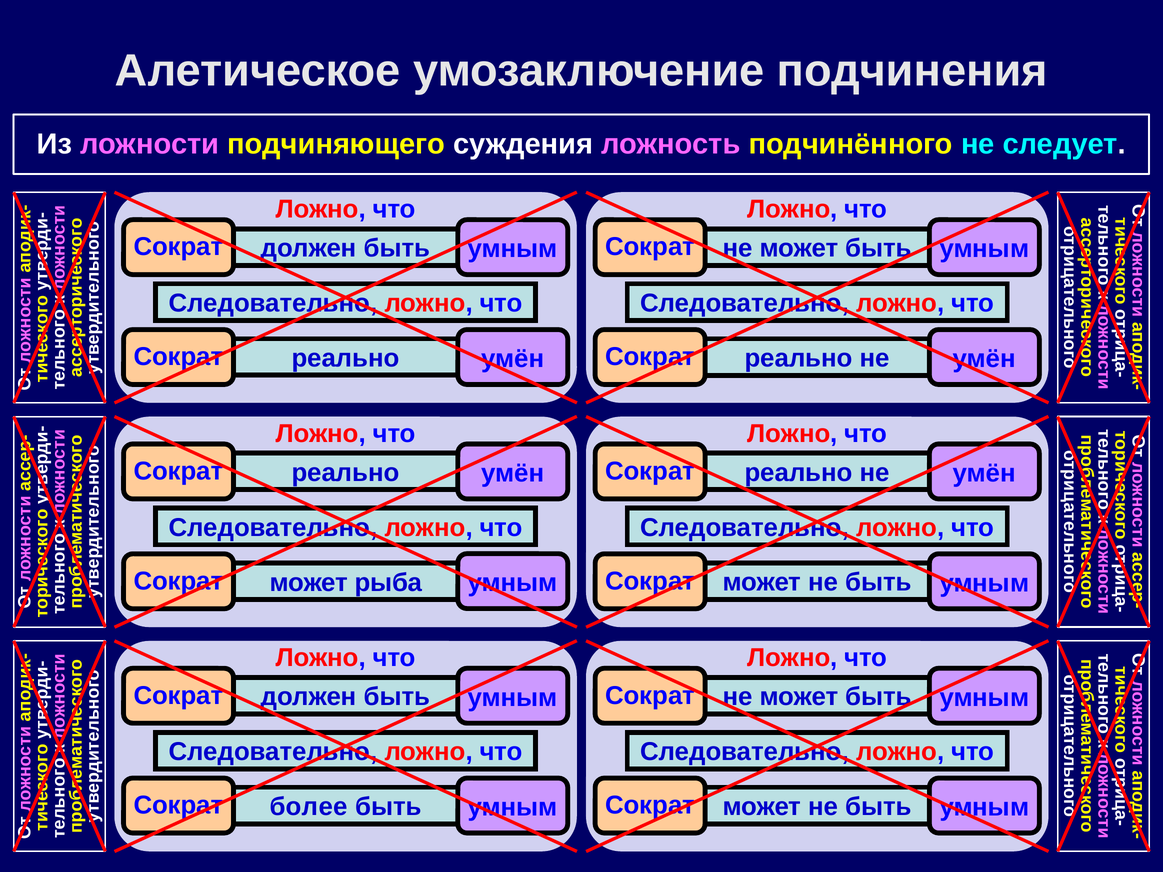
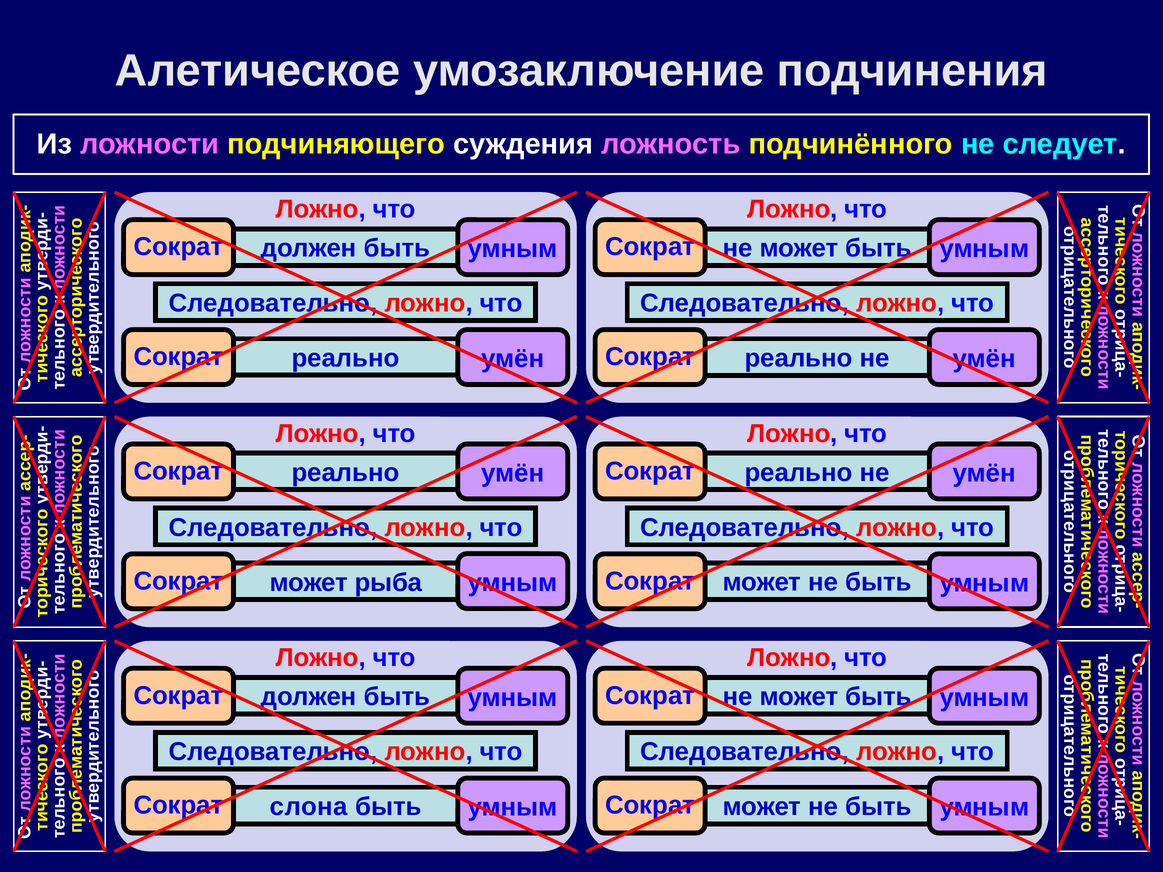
более: более -> слона
